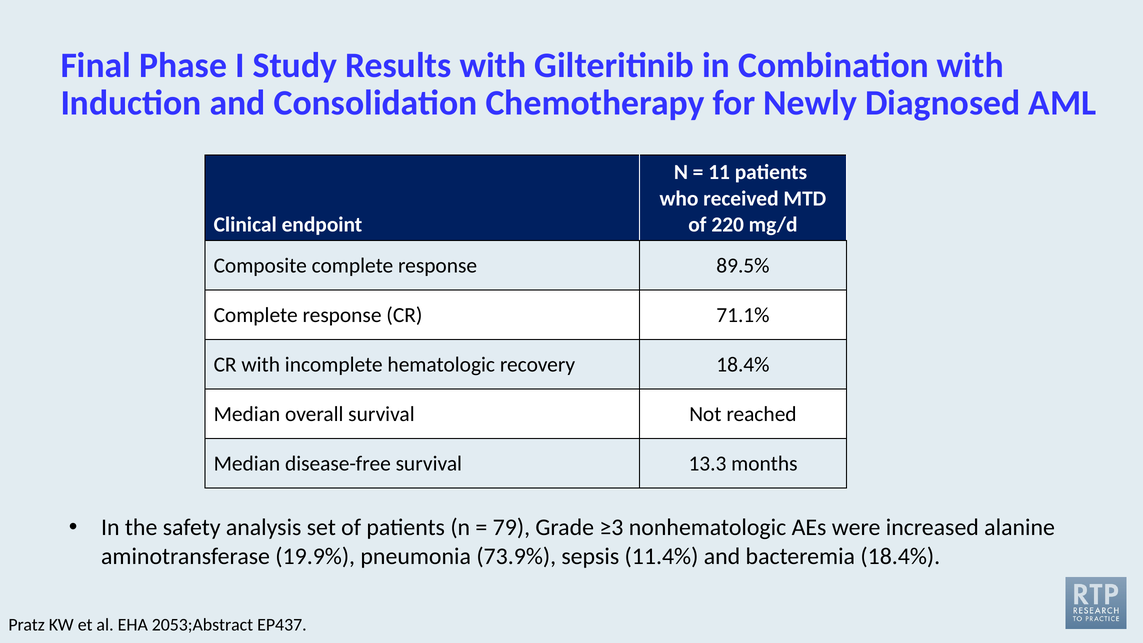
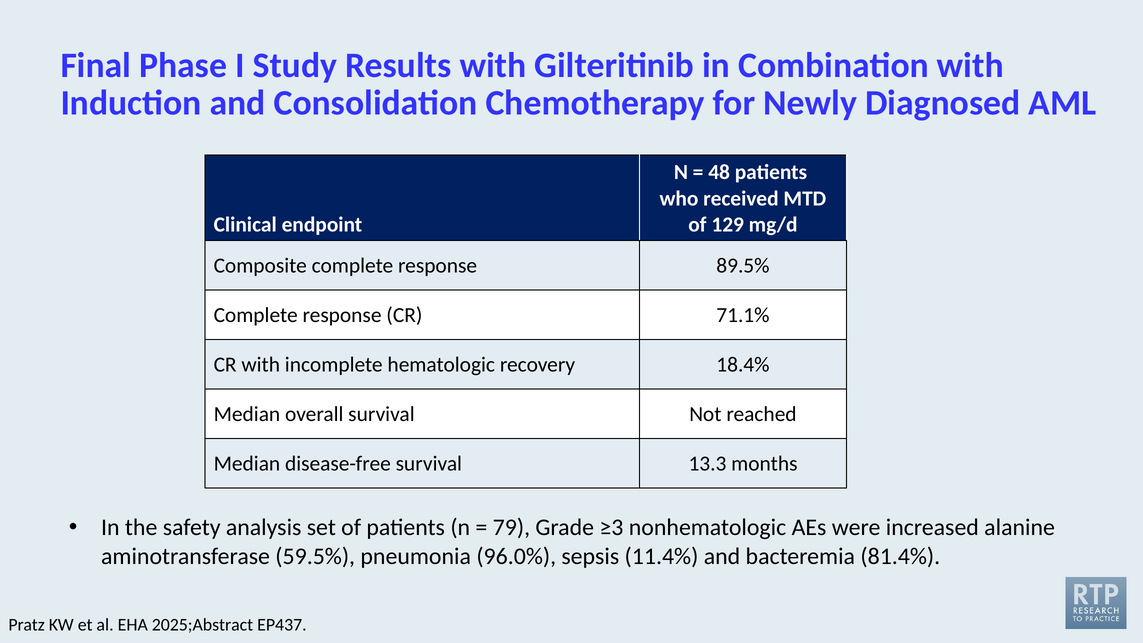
11: 11 -> 48
220: 220 -> 129
19.9%: 19.9% -> 59.5%
73.9%: 73.9% -> 96.0%
bacteremia 18.4%: 18.4% -> 81.4%
2053;Abstract: 2053;Abstract -> 2025;Abstract
